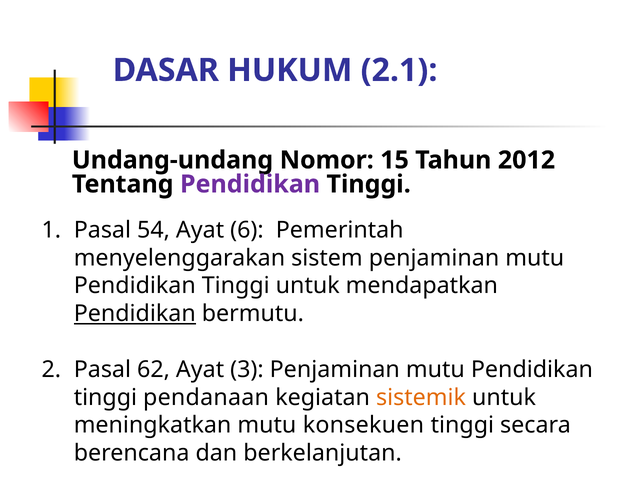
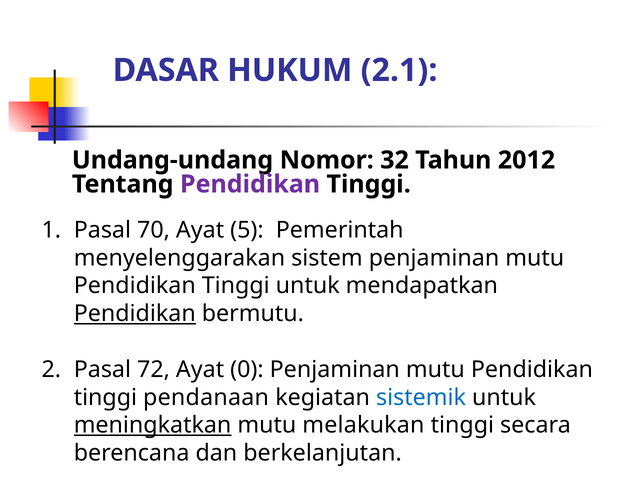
15: 15 -> 32
54: 54 -> 70
6: 6 -> 5
62: 62 -> 72
3: 3 -> 0
sistemik colour: orange -> blue
meningkatkan underline: none -> present
konsekuen: konsekuen -> melakukan
